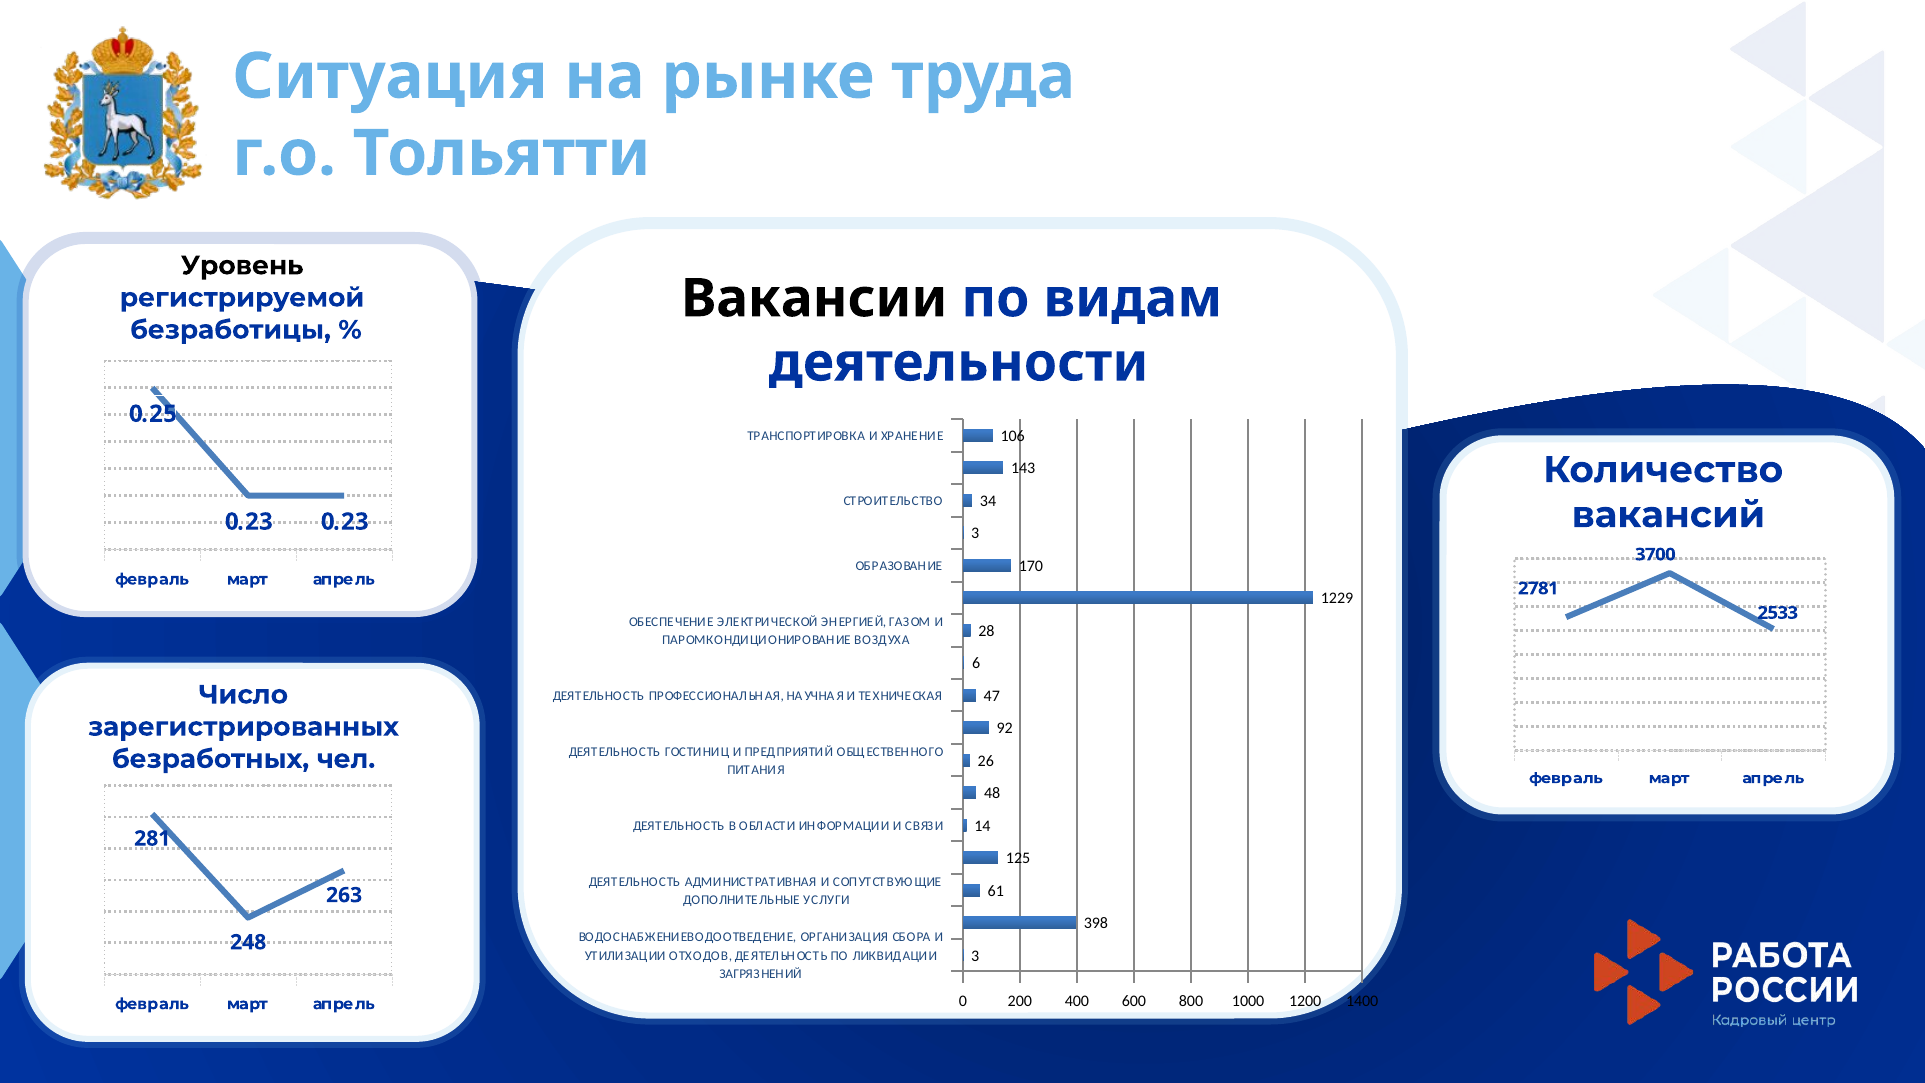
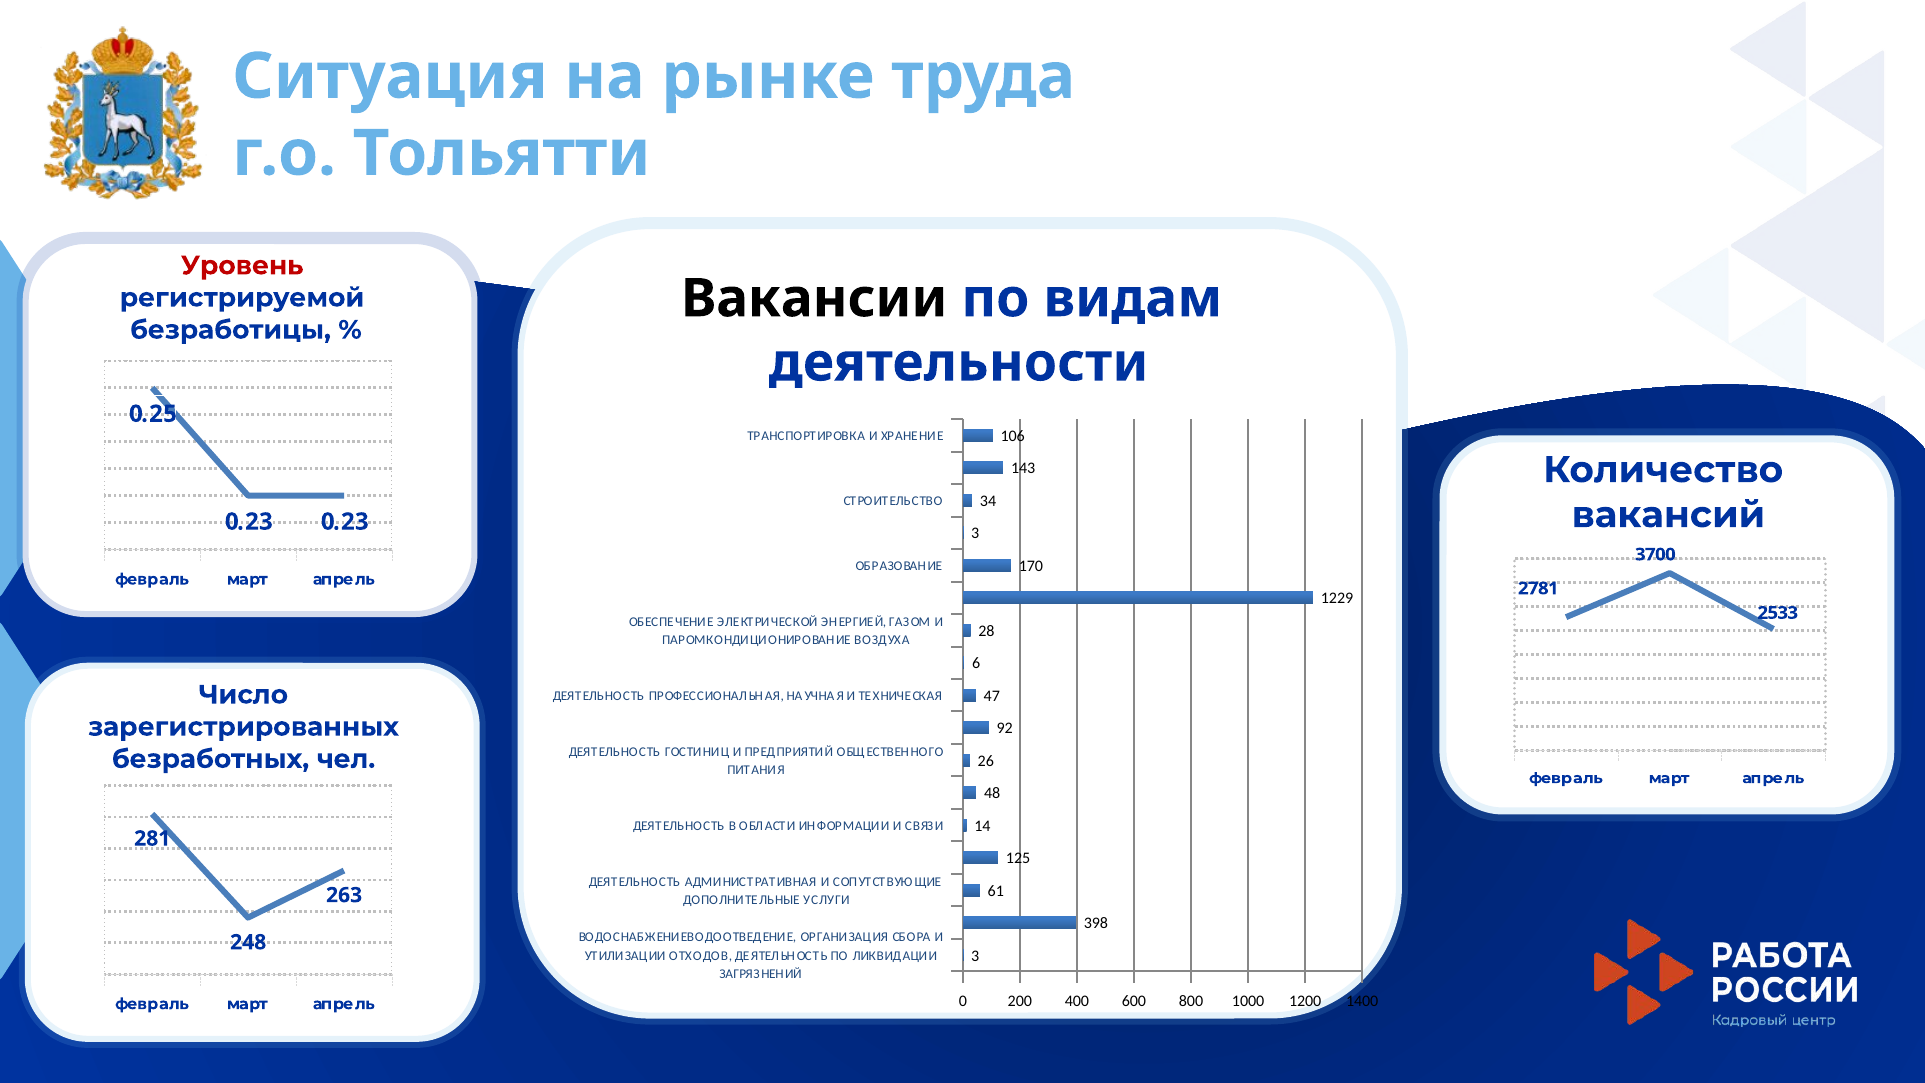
Уровень colour: black -> red
